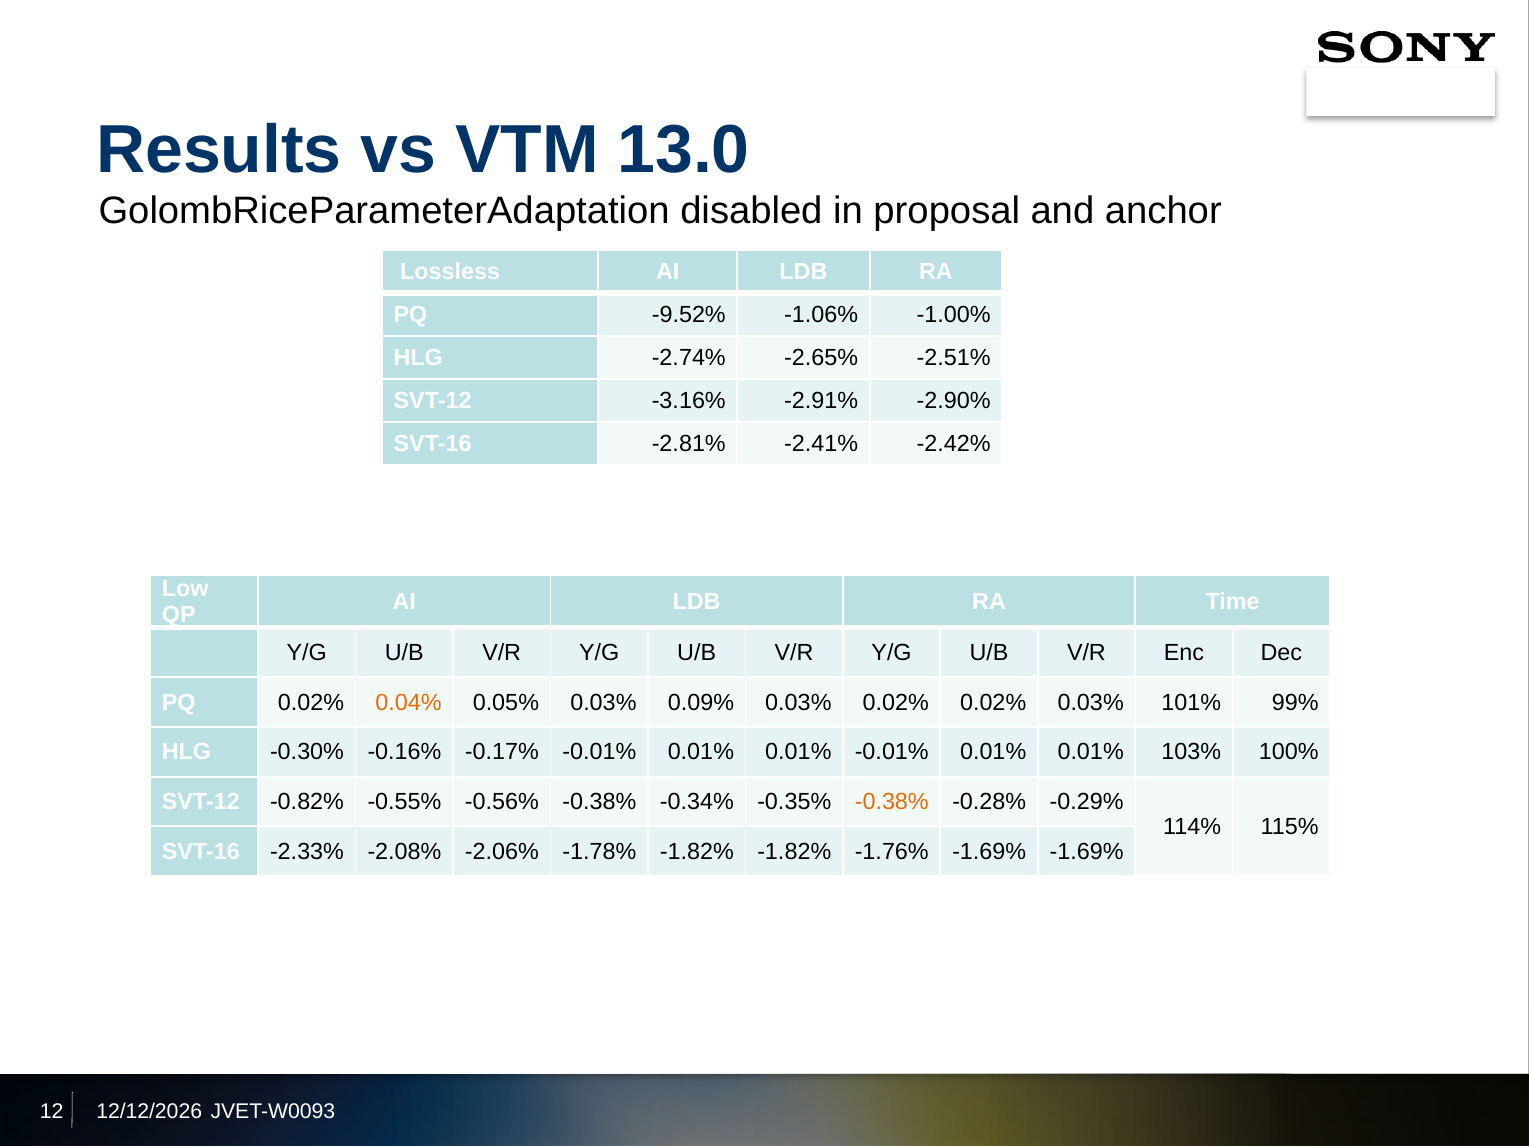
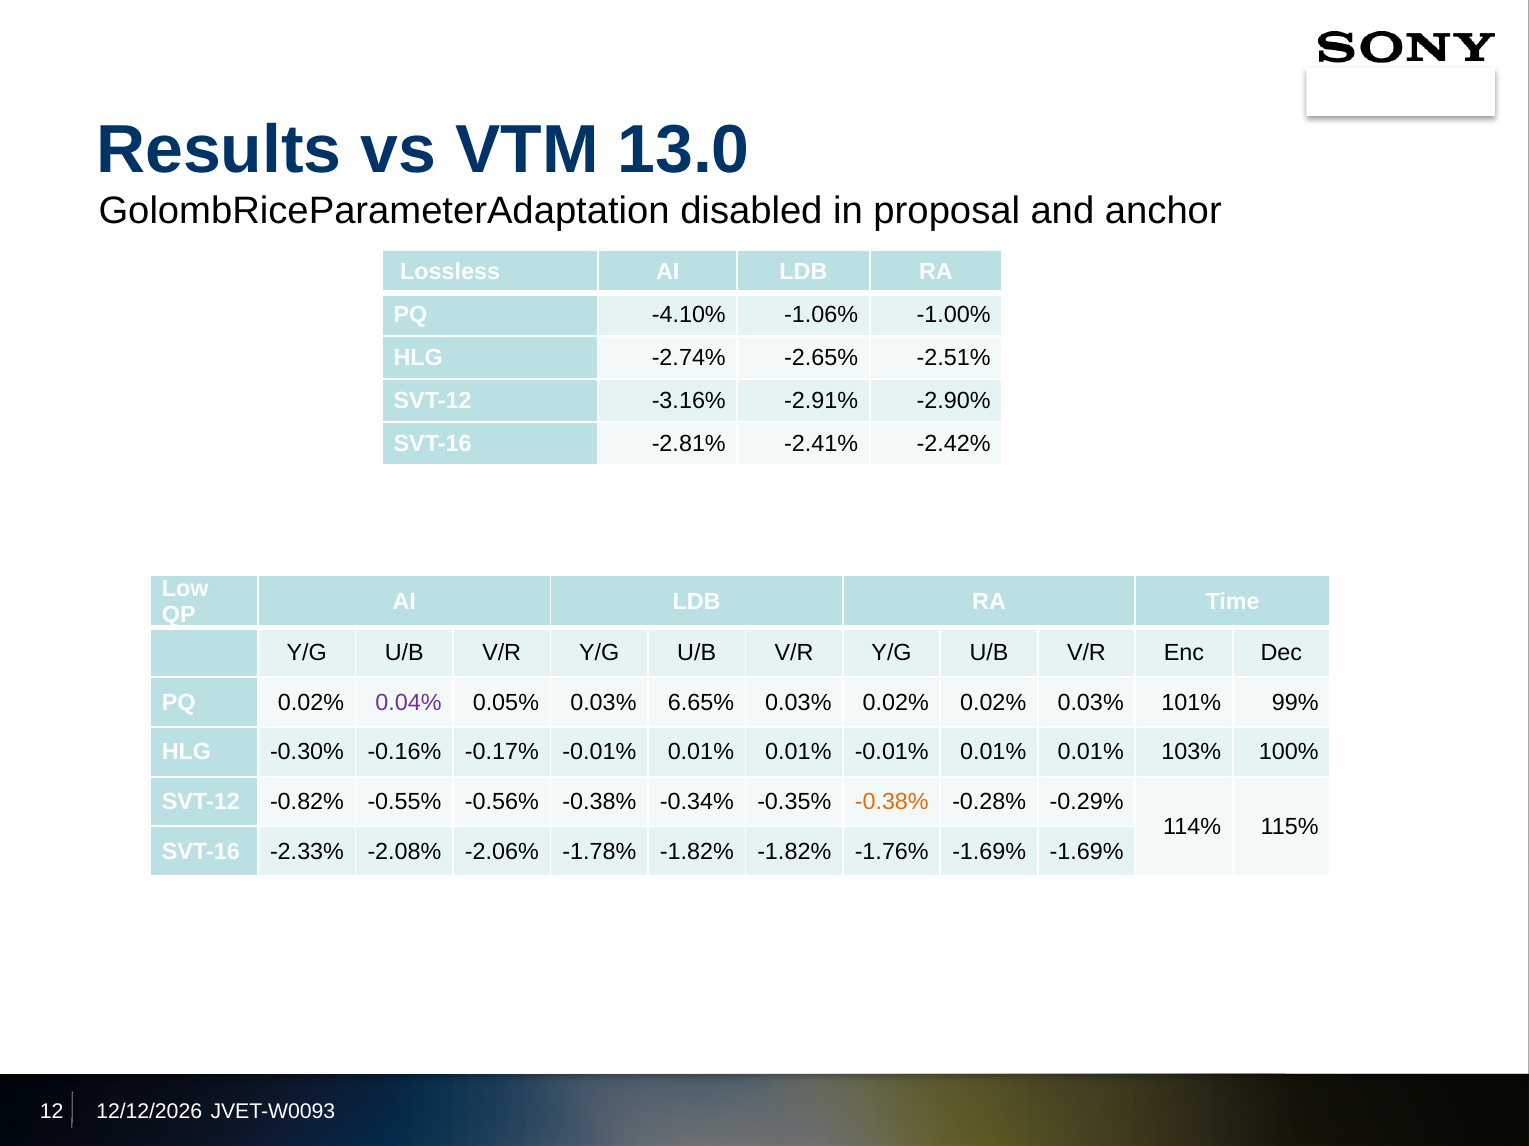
-9.52%: -9.52% -> -4.10%
0.04% colour: orange -> purple
0.09%: 0.09% -> 6.65%
